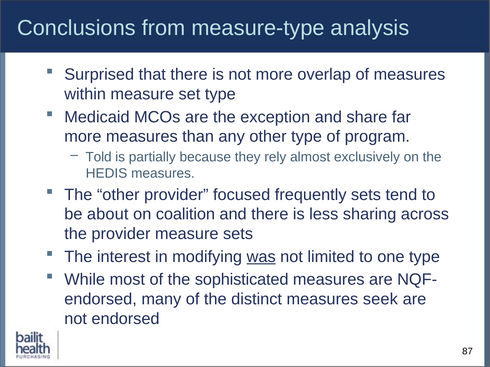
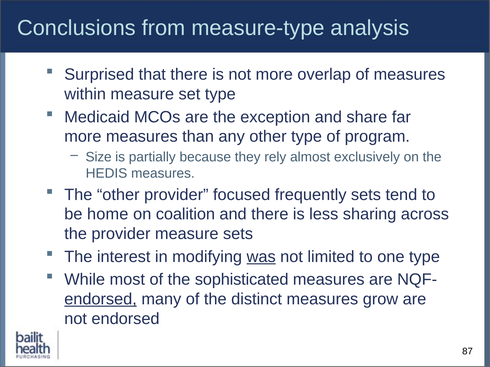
Told: Told -> Size
about: about -> home
endorsed at (101, 299) underline: none -> present
seek: seek -> grow
